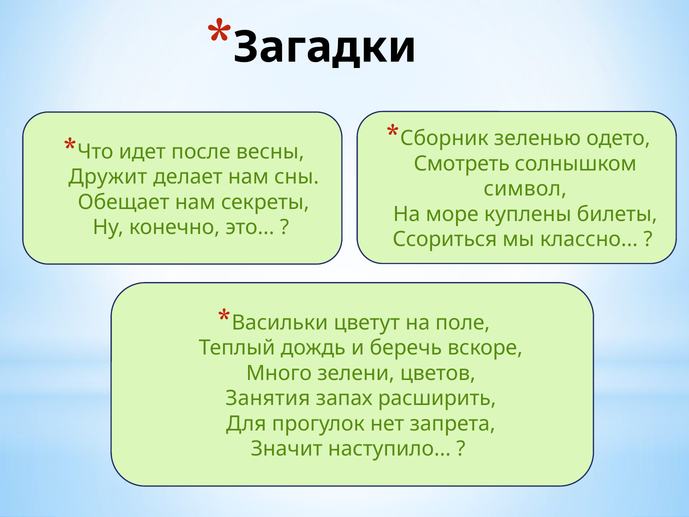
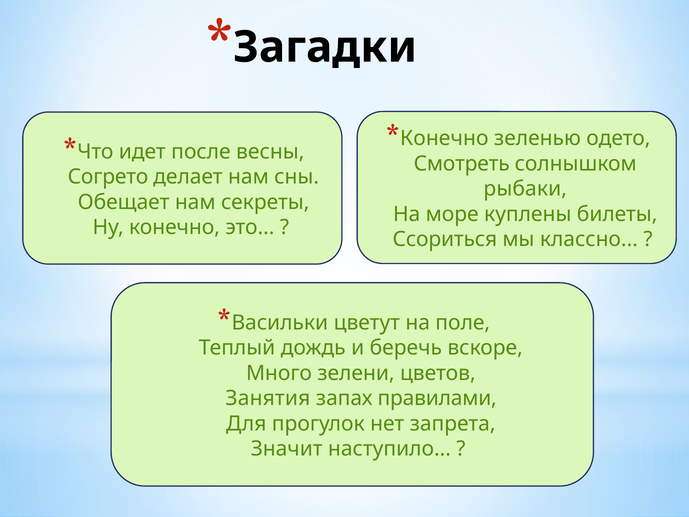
Сборник at (444, 138): Сборник -> Конечно
Дружит: Дружит -> Согрето
символ: символ -> рыбаки
расширить: расширить -> правилами
